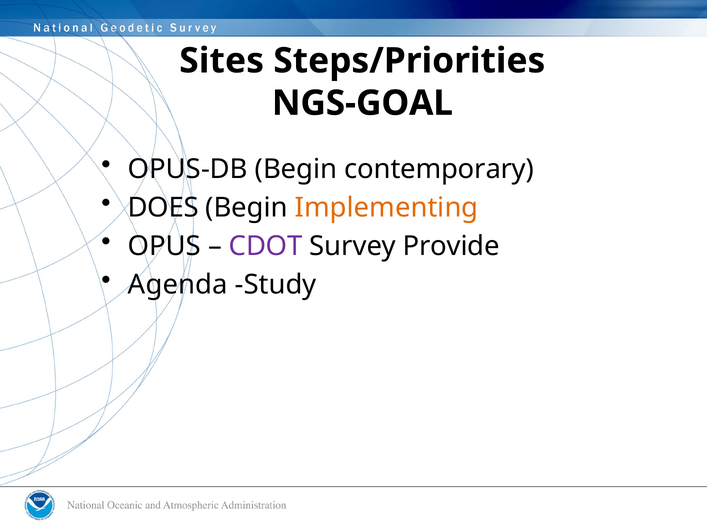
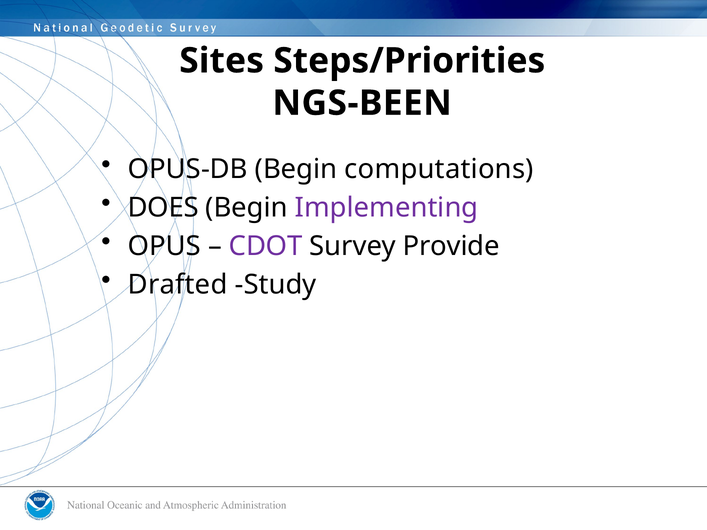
NGS-GOAL: NGS-GOAL -> NGS-BEEN
contemporary: contemporary -> computations
Implementing colour: orange -> purple
Agenda: Agenda -> Drafted
